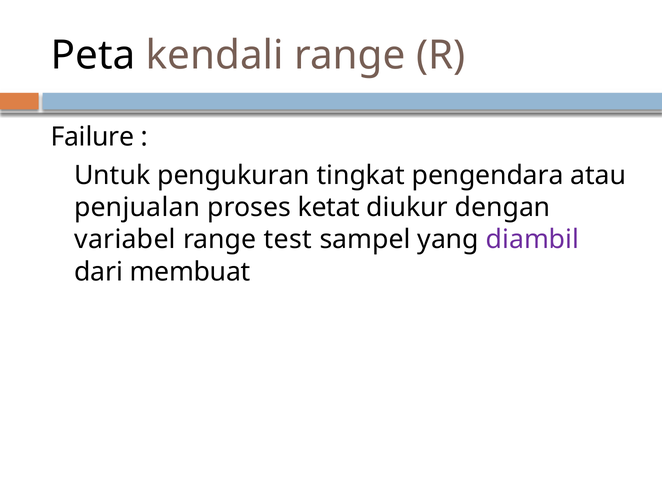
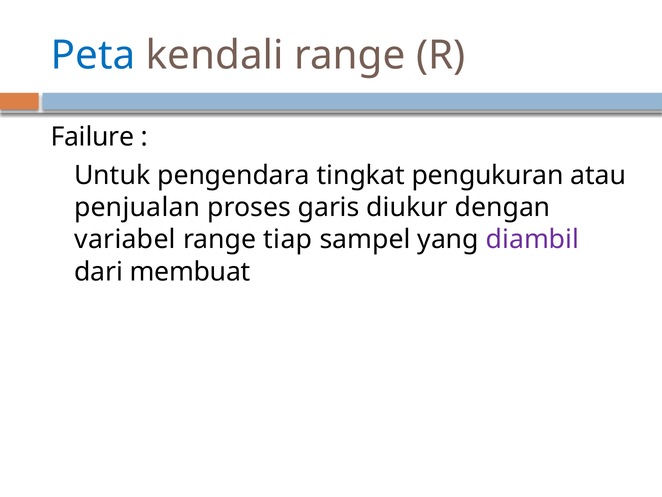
Peta colour: black -> blue
pengukuran: pengukuran -> pengendara
pengendara: pengendara -> pengukuran
ketat: ketat -> garis
test: test -> tiap
